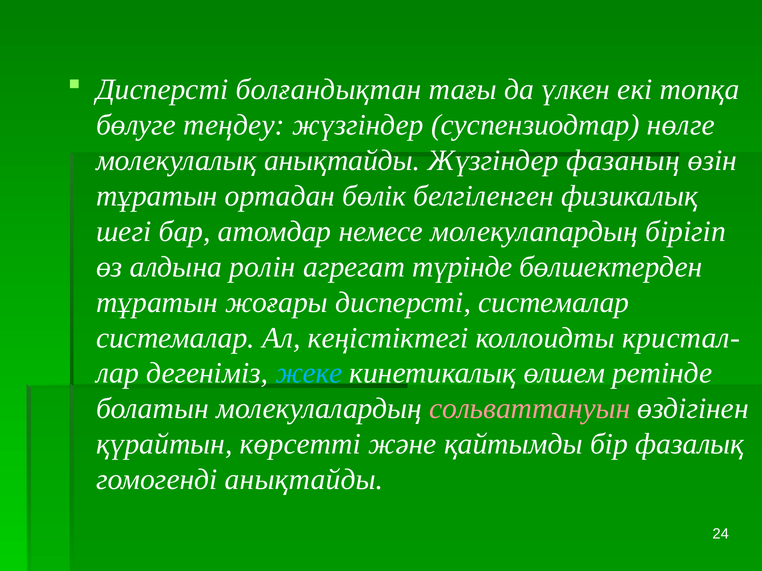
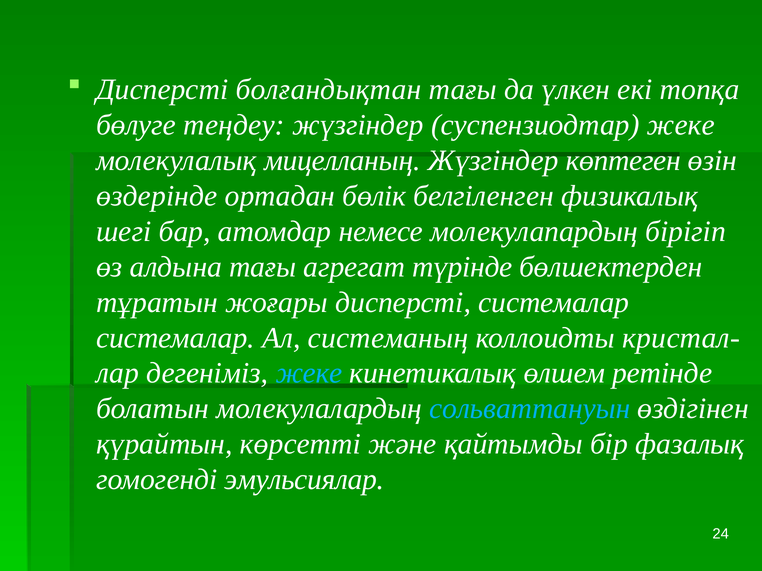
суспензиодтар нөлге: нөлге -> жеке
молекулалық анықтайды: анықтайды -> мицелланың
фазаның: фазаның -> көптеген
тұратын at (157, 196): тұратын -> өздерінде
алдына ролін: ролін -> тағы
кеңістіктегі: кеңістіктегі -> системаның
сольваттануын colour: pink -> light blue
гомогенді анықтайды: анықтайды -> эмульсиялар
